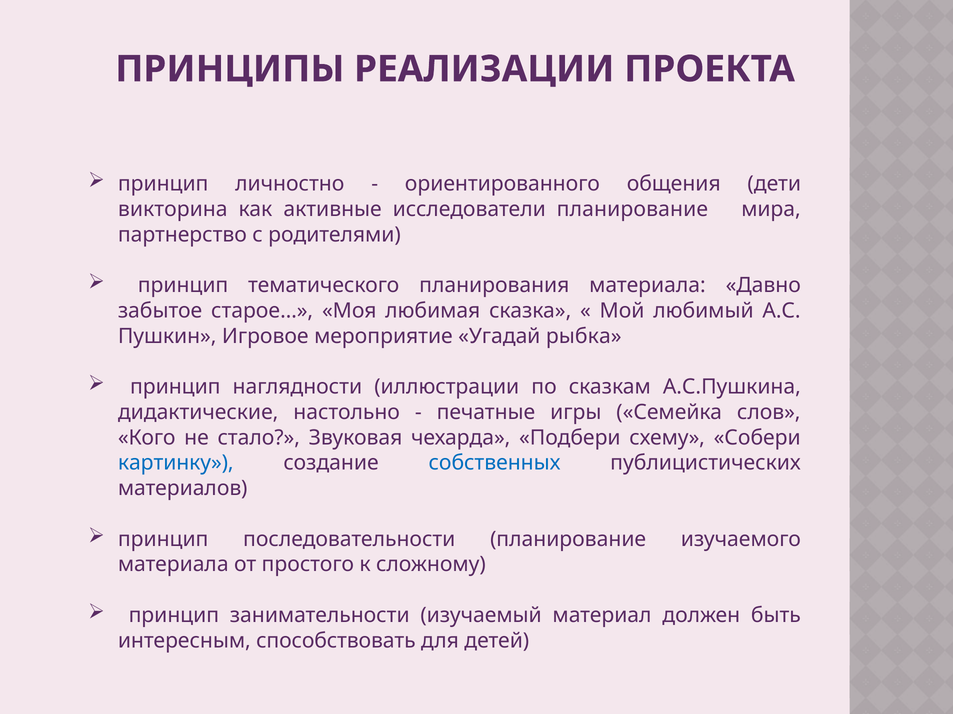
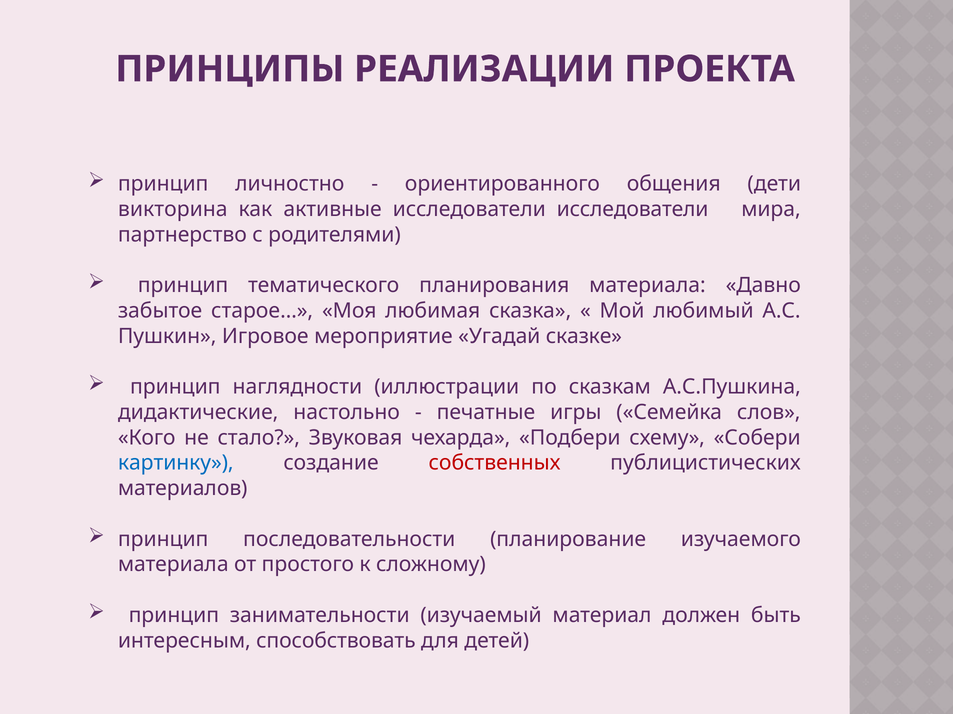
исследователи планирование: планирование -> исследователи
рыбка: рыбка -> сказке
собственных colour: blue -> red
